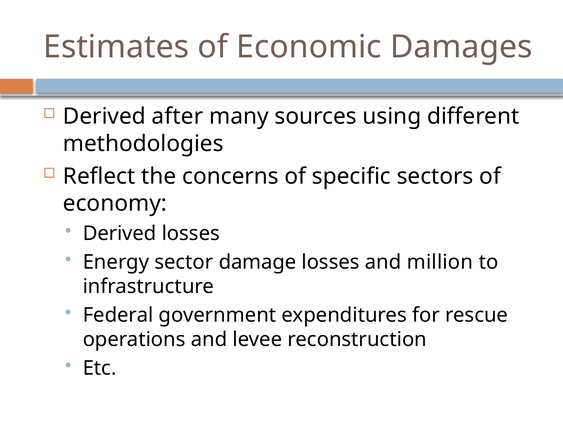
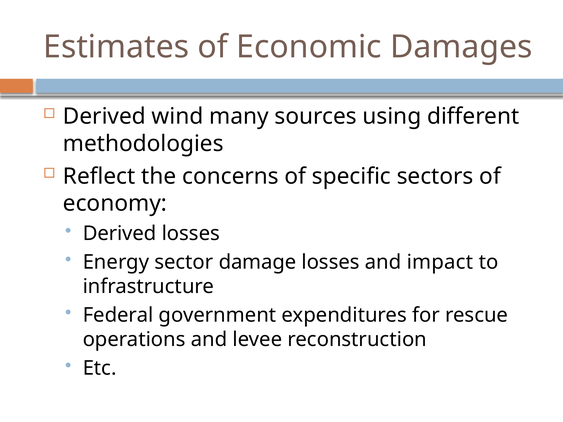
after: after -> wind
million: million -> impact
